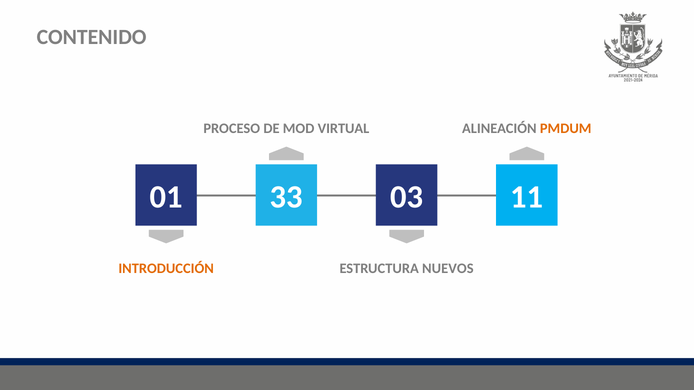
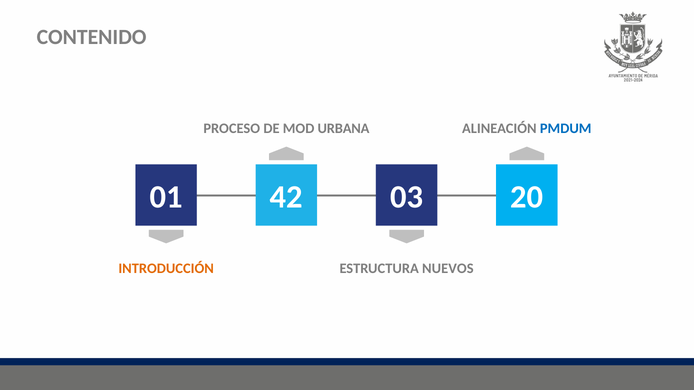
VIRTUAL: VIRTUAL -> URBANA
PMDUM colour: orange -> blue
33: 33 -> 42
11: 11 -> 20
